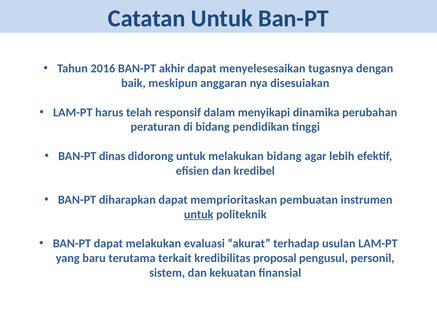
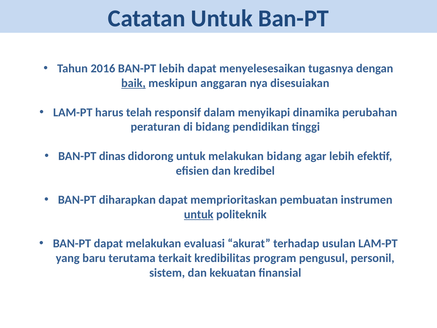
BAN-PT akhir: akhir -> lebih
baik underline: none -> present
proposal: proposal -> program
